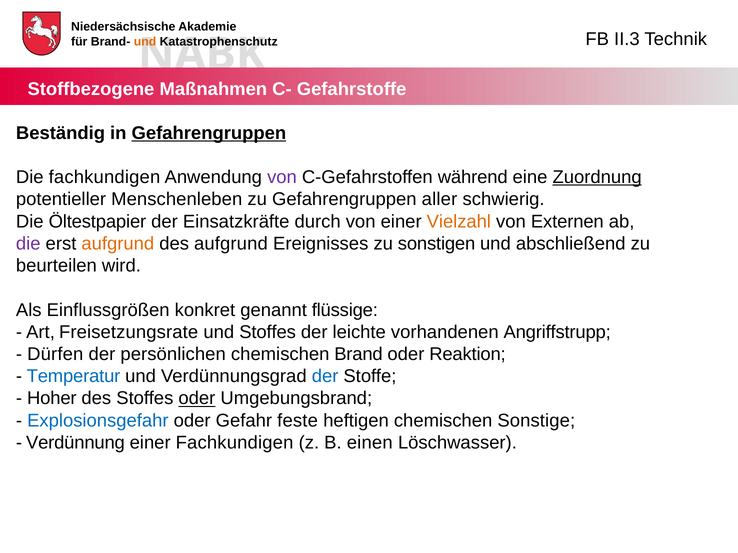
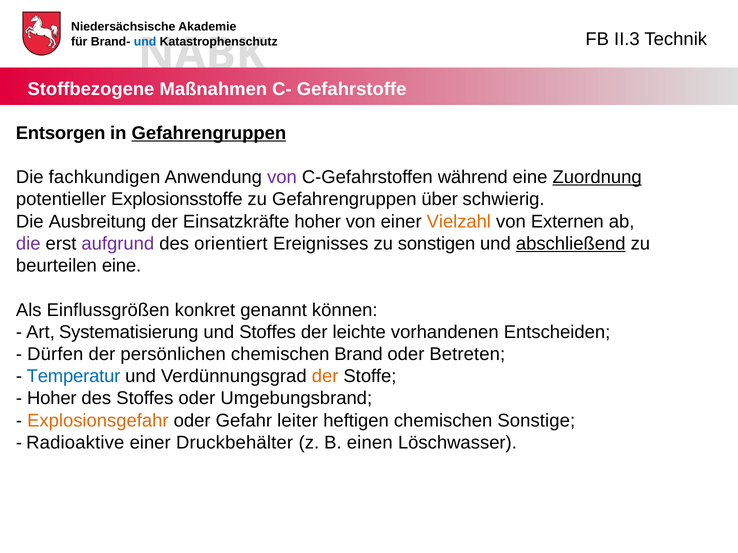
und at (145, 42) colour: orange -> blue
Beständig: Beständig -> Entsorgen
Menschenleben: Menschenleben -> Explosionsstoffe
aller: aller -> über
Öltestpapier: Öltestpapier -> Ausbreitung
Einsatzkräfte durch: durch -> hoher
aufgrund at (118, 244) colour: orange -> purple
des aufgrund: aufgrund -> orientiert
abschließend underline: none -> present
beurteilen wird: wird -> eine
flüssige: flüssige -> können
Freisetzungsrate: Freisetzungsrate -> Systematisierung
Angriffstrupp: Angriffstrupp -> Entscheiden
Reaktion: Reaktion -> Betreten
der at (325, 377) colour: blue -> orange
oder at (197, 399) underline: present -> none
Explosionsgefahr colour: blue -> orange
feste: feste -> leiter
Verdünnung: Verdünnung -> Radioaktive
einer Fachkundigen: Fachkundigen -> Druckbehälter
